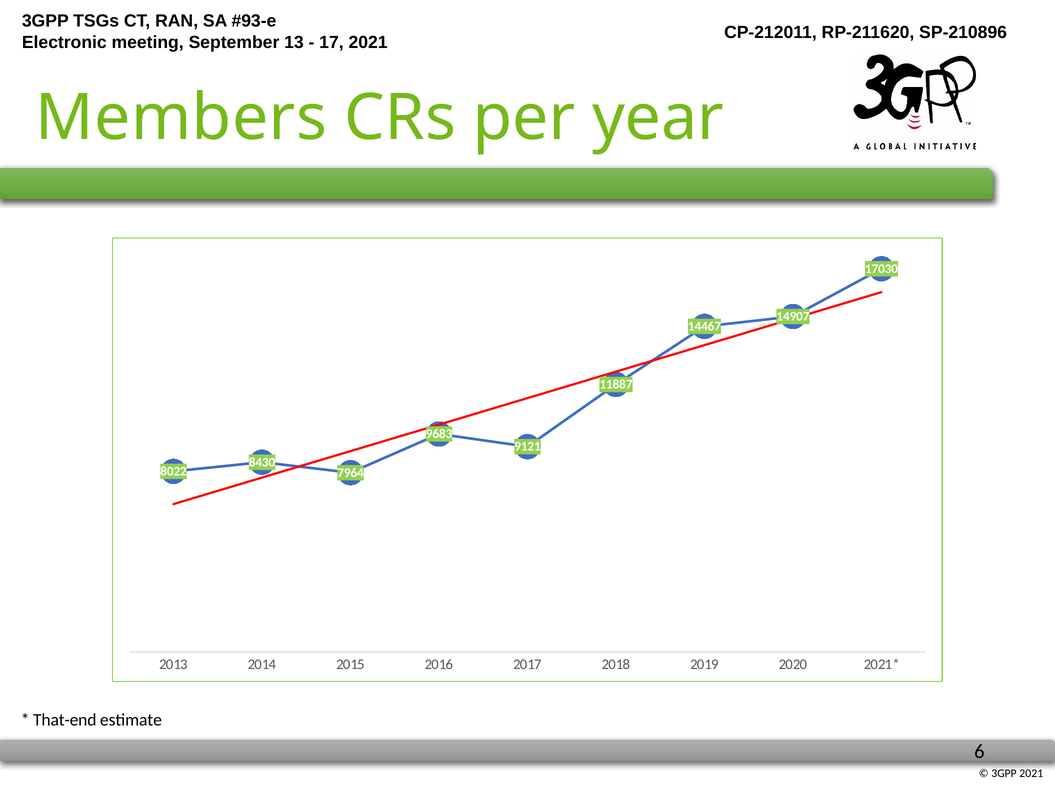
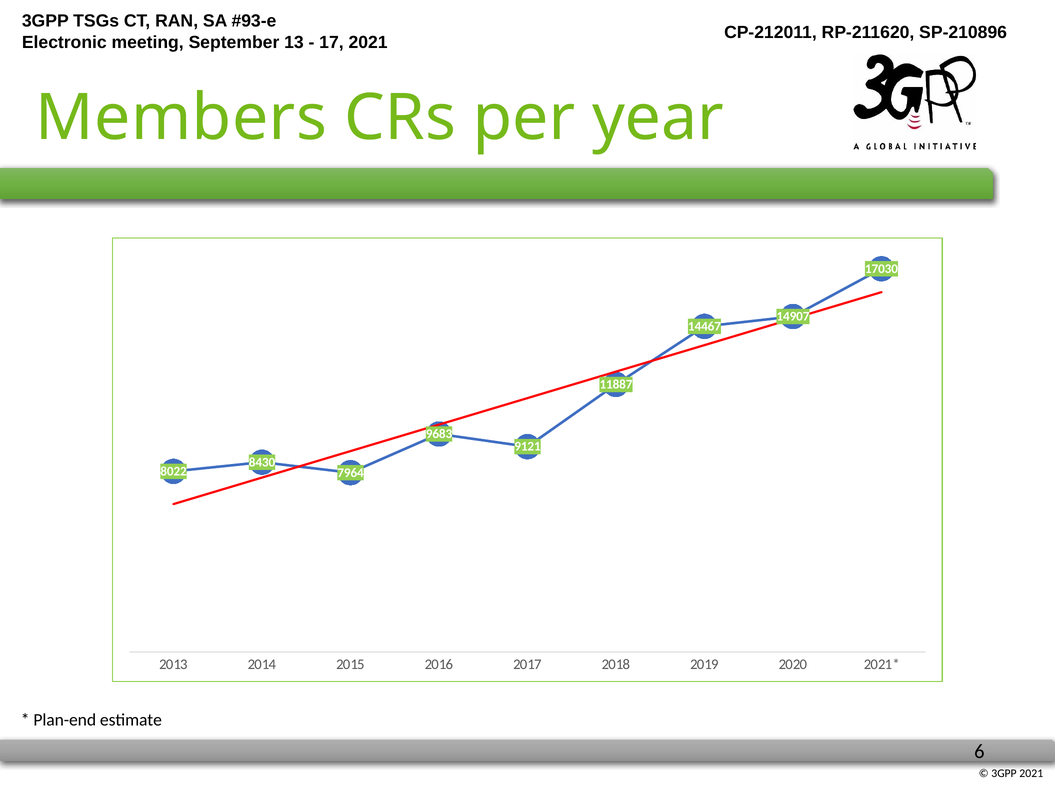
That-end: That-end -> Plan-end
